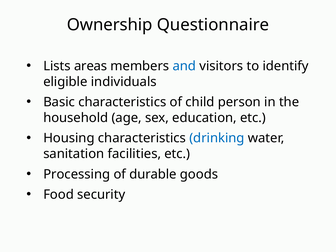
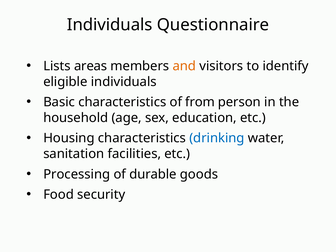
Ownership at (110, 25): Ownership -> Individuals
and colour: blue -> orange
child: child -> from
